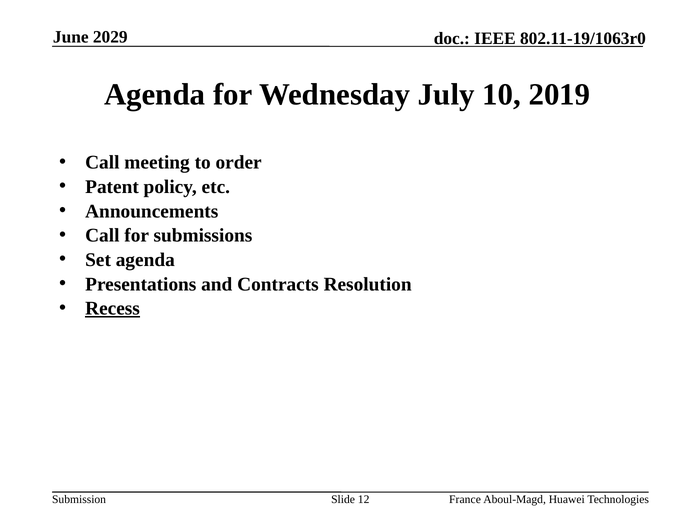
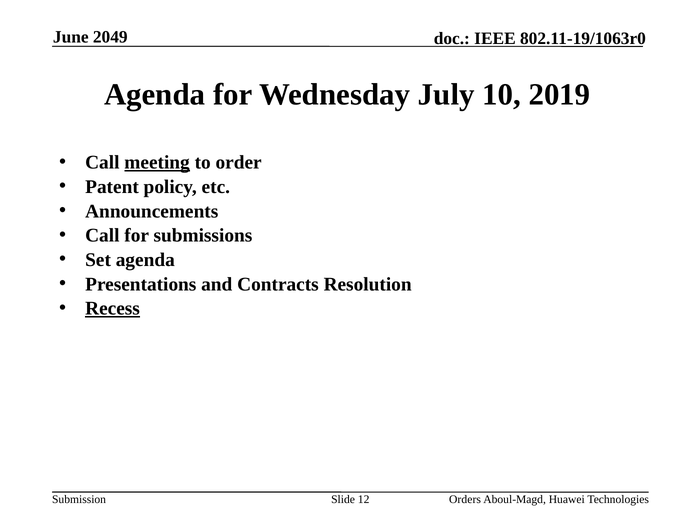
2029: 2029 -> 2049
meeting underline: none -> present
France: France -> Orders
